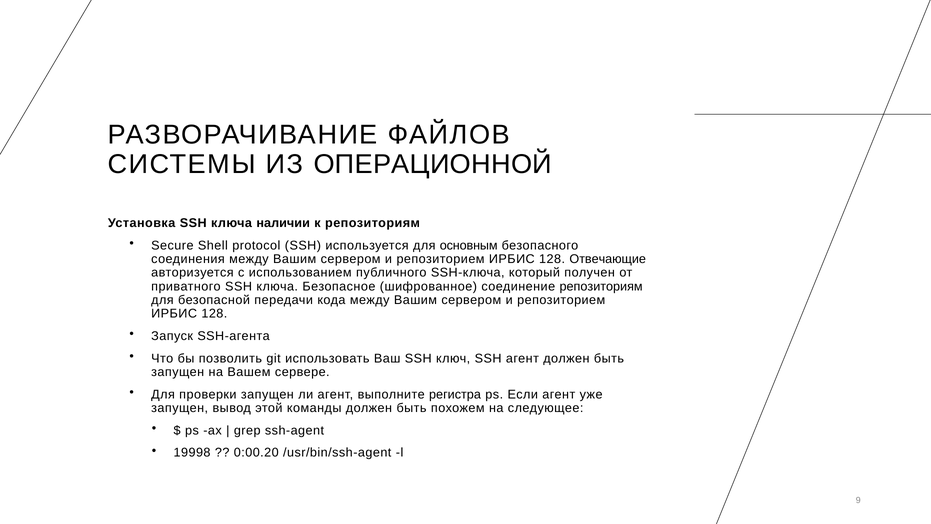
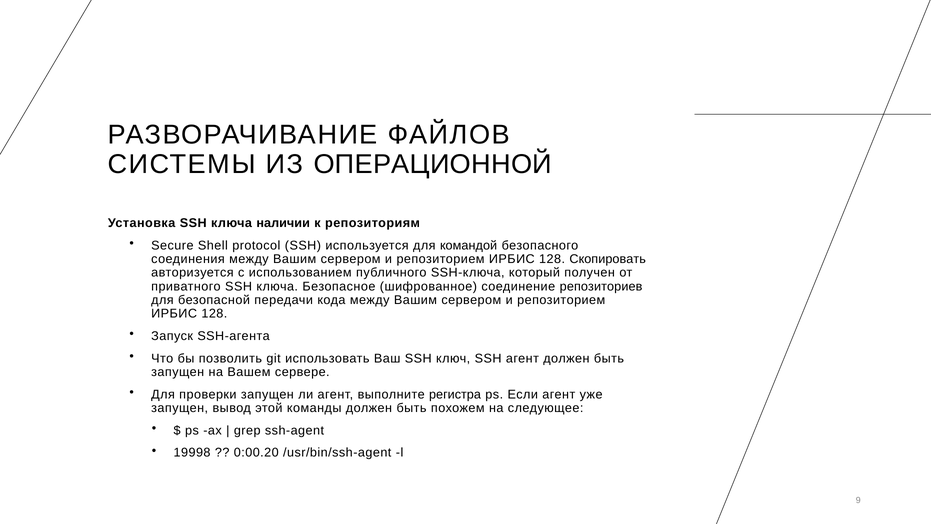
основным: основным -> командой
Отвечающие: Отвечающие -> Скопировать
соединение репозиториям: репозиториям -> репозиториев
